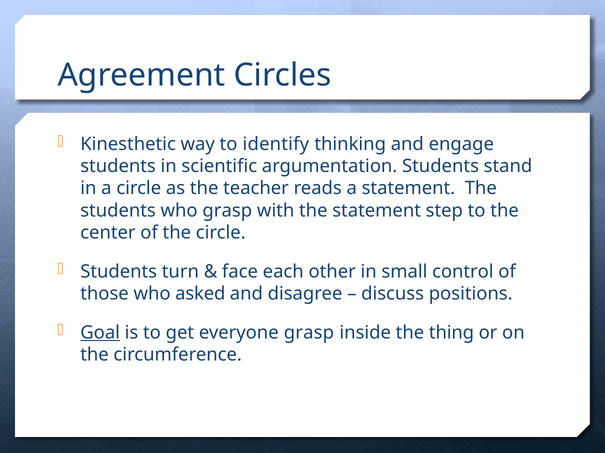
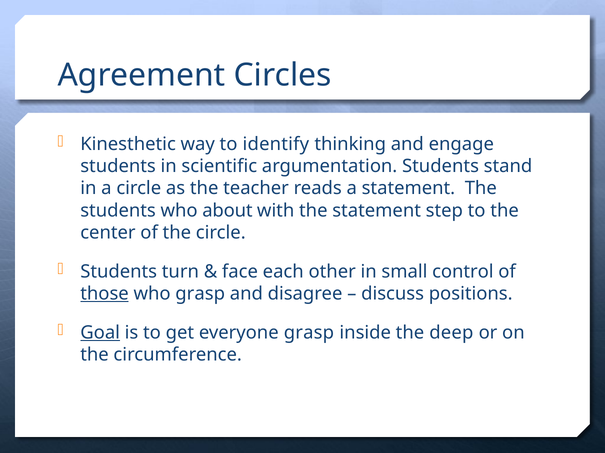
who grasp: grasp -> about
those underline: none -> present
who asked: asked -> grasp
thing: thing -> deep
